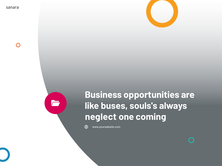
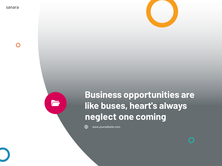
souls's: souls's -> heart's
